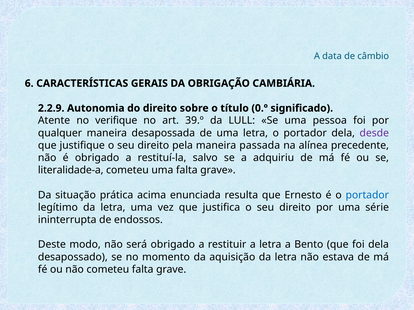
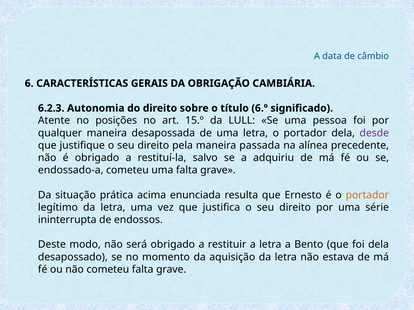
2.2.9: 2.2.9 -> 6.2.3
0.º: 0.º -> 6.º
verifique: verifique -> posições
39.º: 39.º -> 15.º
literalidade-a: literalidade-a -> endossado-a
portador at (367, 195) colour: blue -> orange
